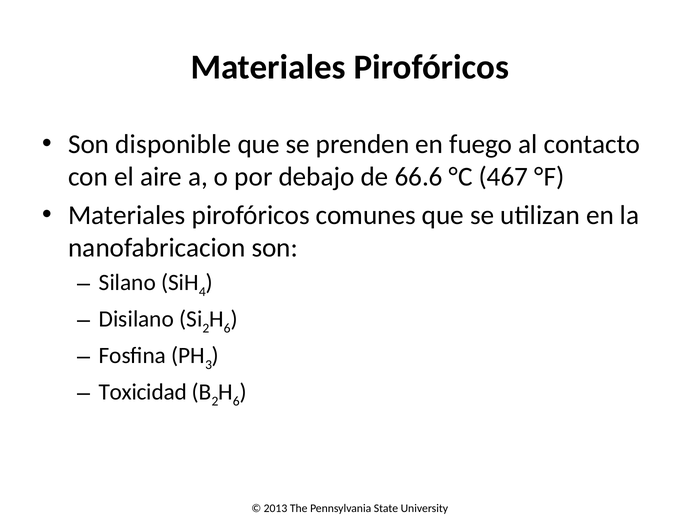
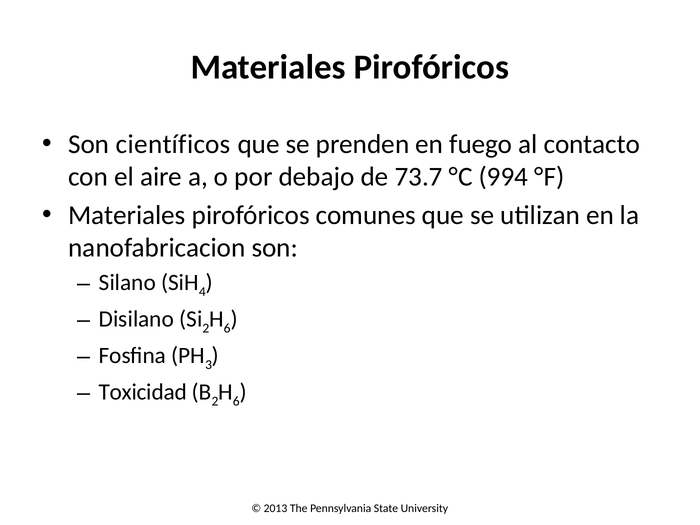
disponible: disponible -> científicos
66.6: 66.6 -> 73.7
467: 467 -> 994
